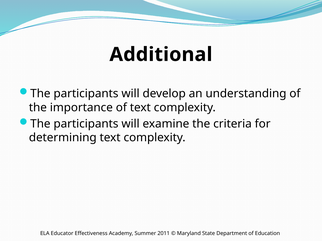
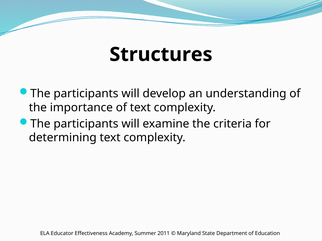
Additional: Additional -> Structures
